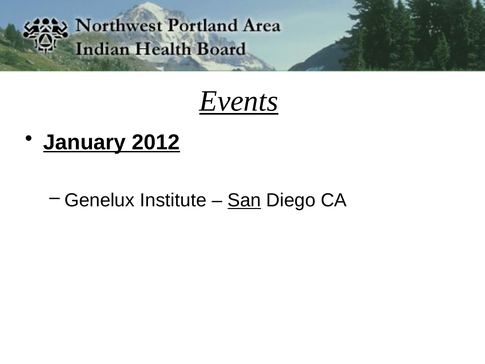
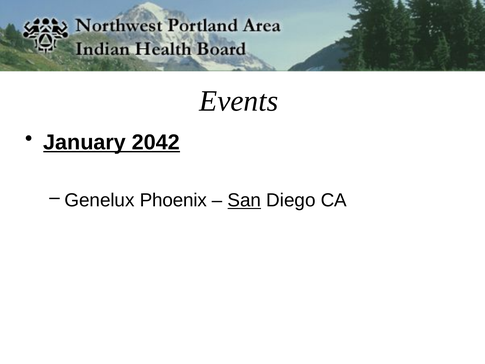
Events underline: present -> none
2012: 2012 -> 2042
Institute: Institute -> Phoenix
